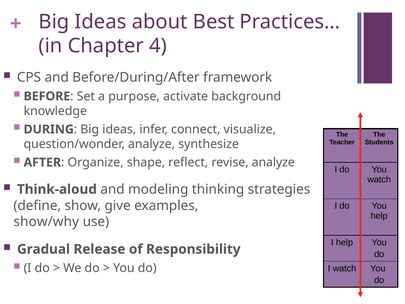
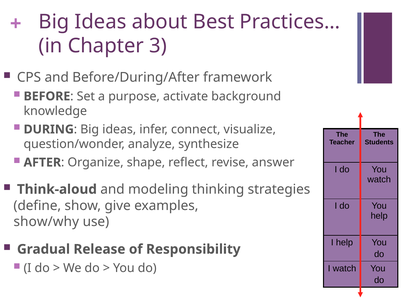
4: 4 -> 3
revise analyze: analyze -> answer
